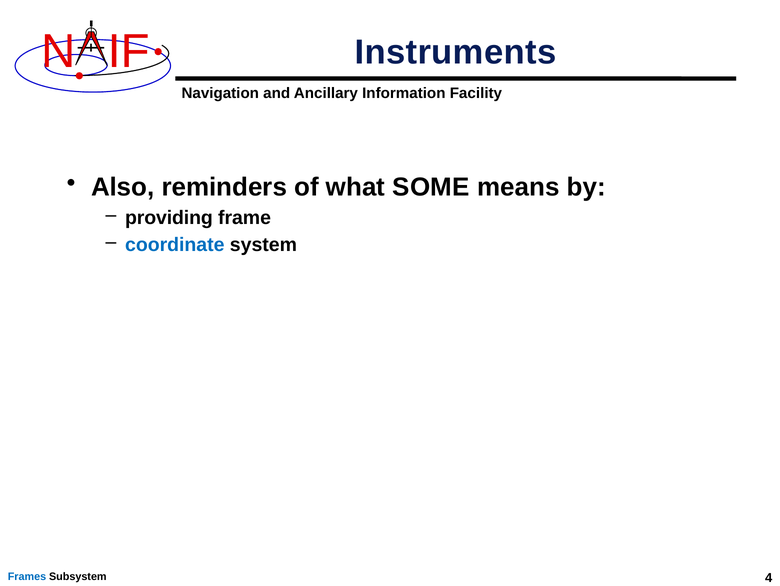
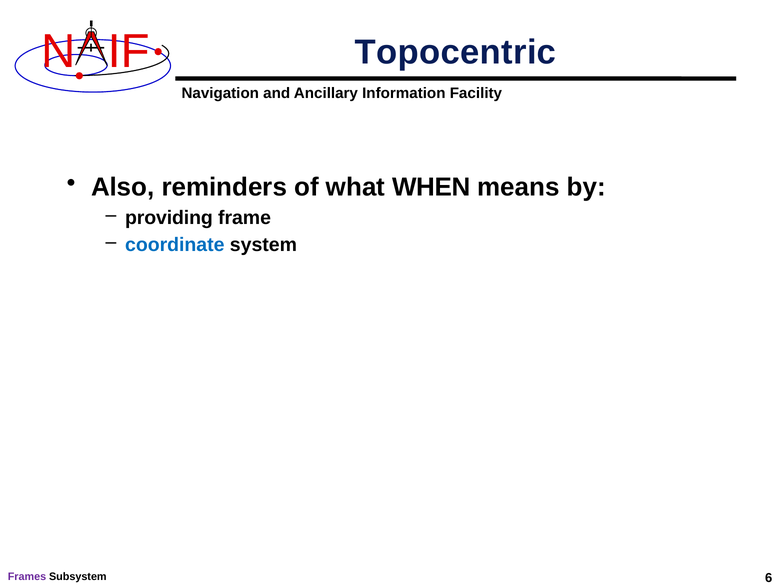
Instruments: Instruments -> Topocentric
SOME: SOME -> WHEN
Frames colour: blue -> purple
4: 4 -> 6
